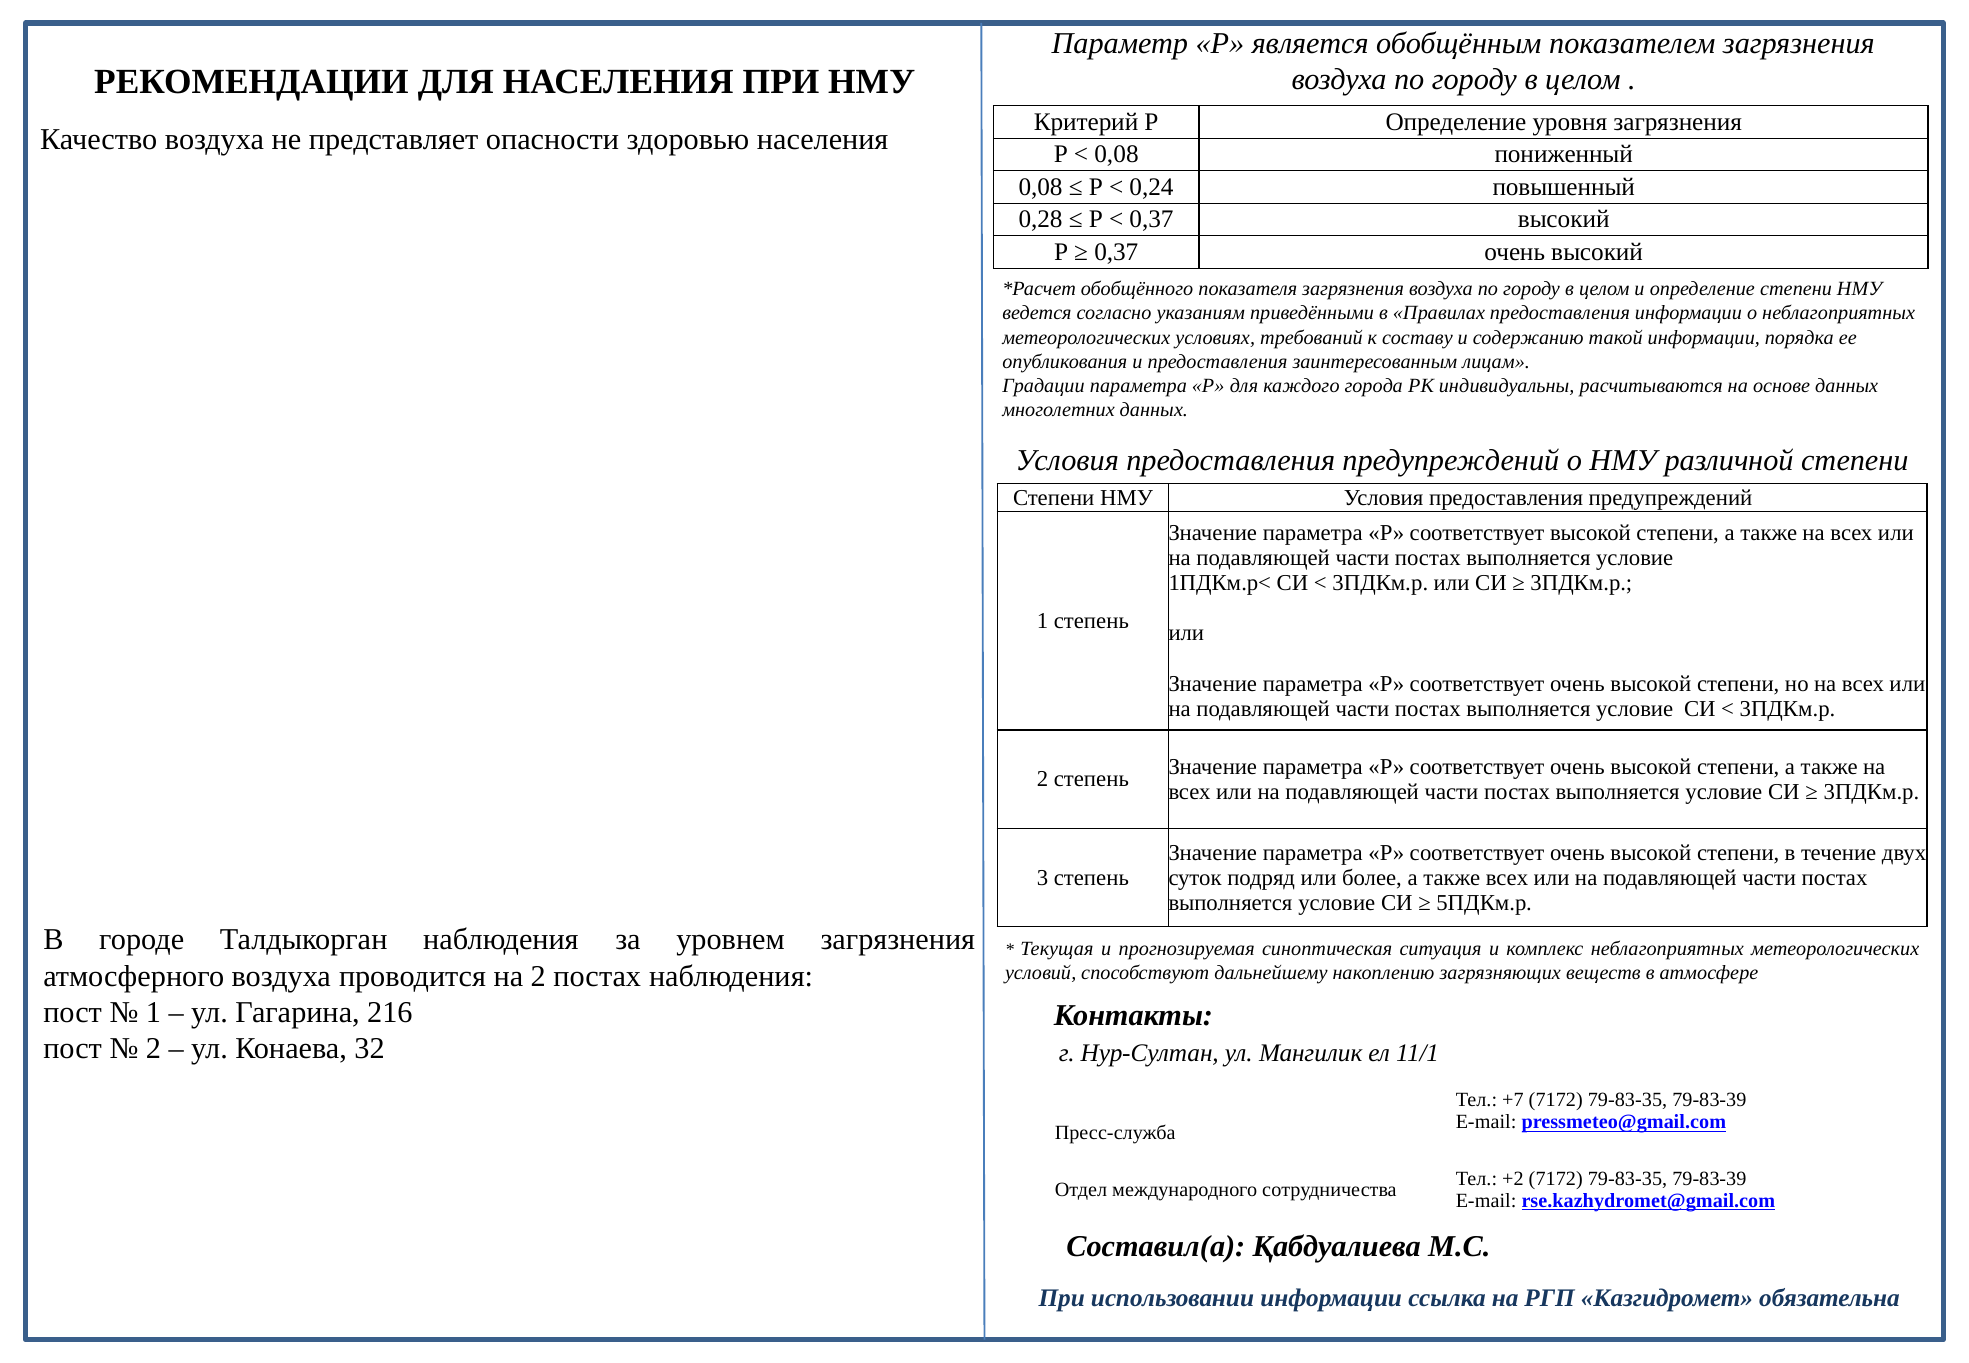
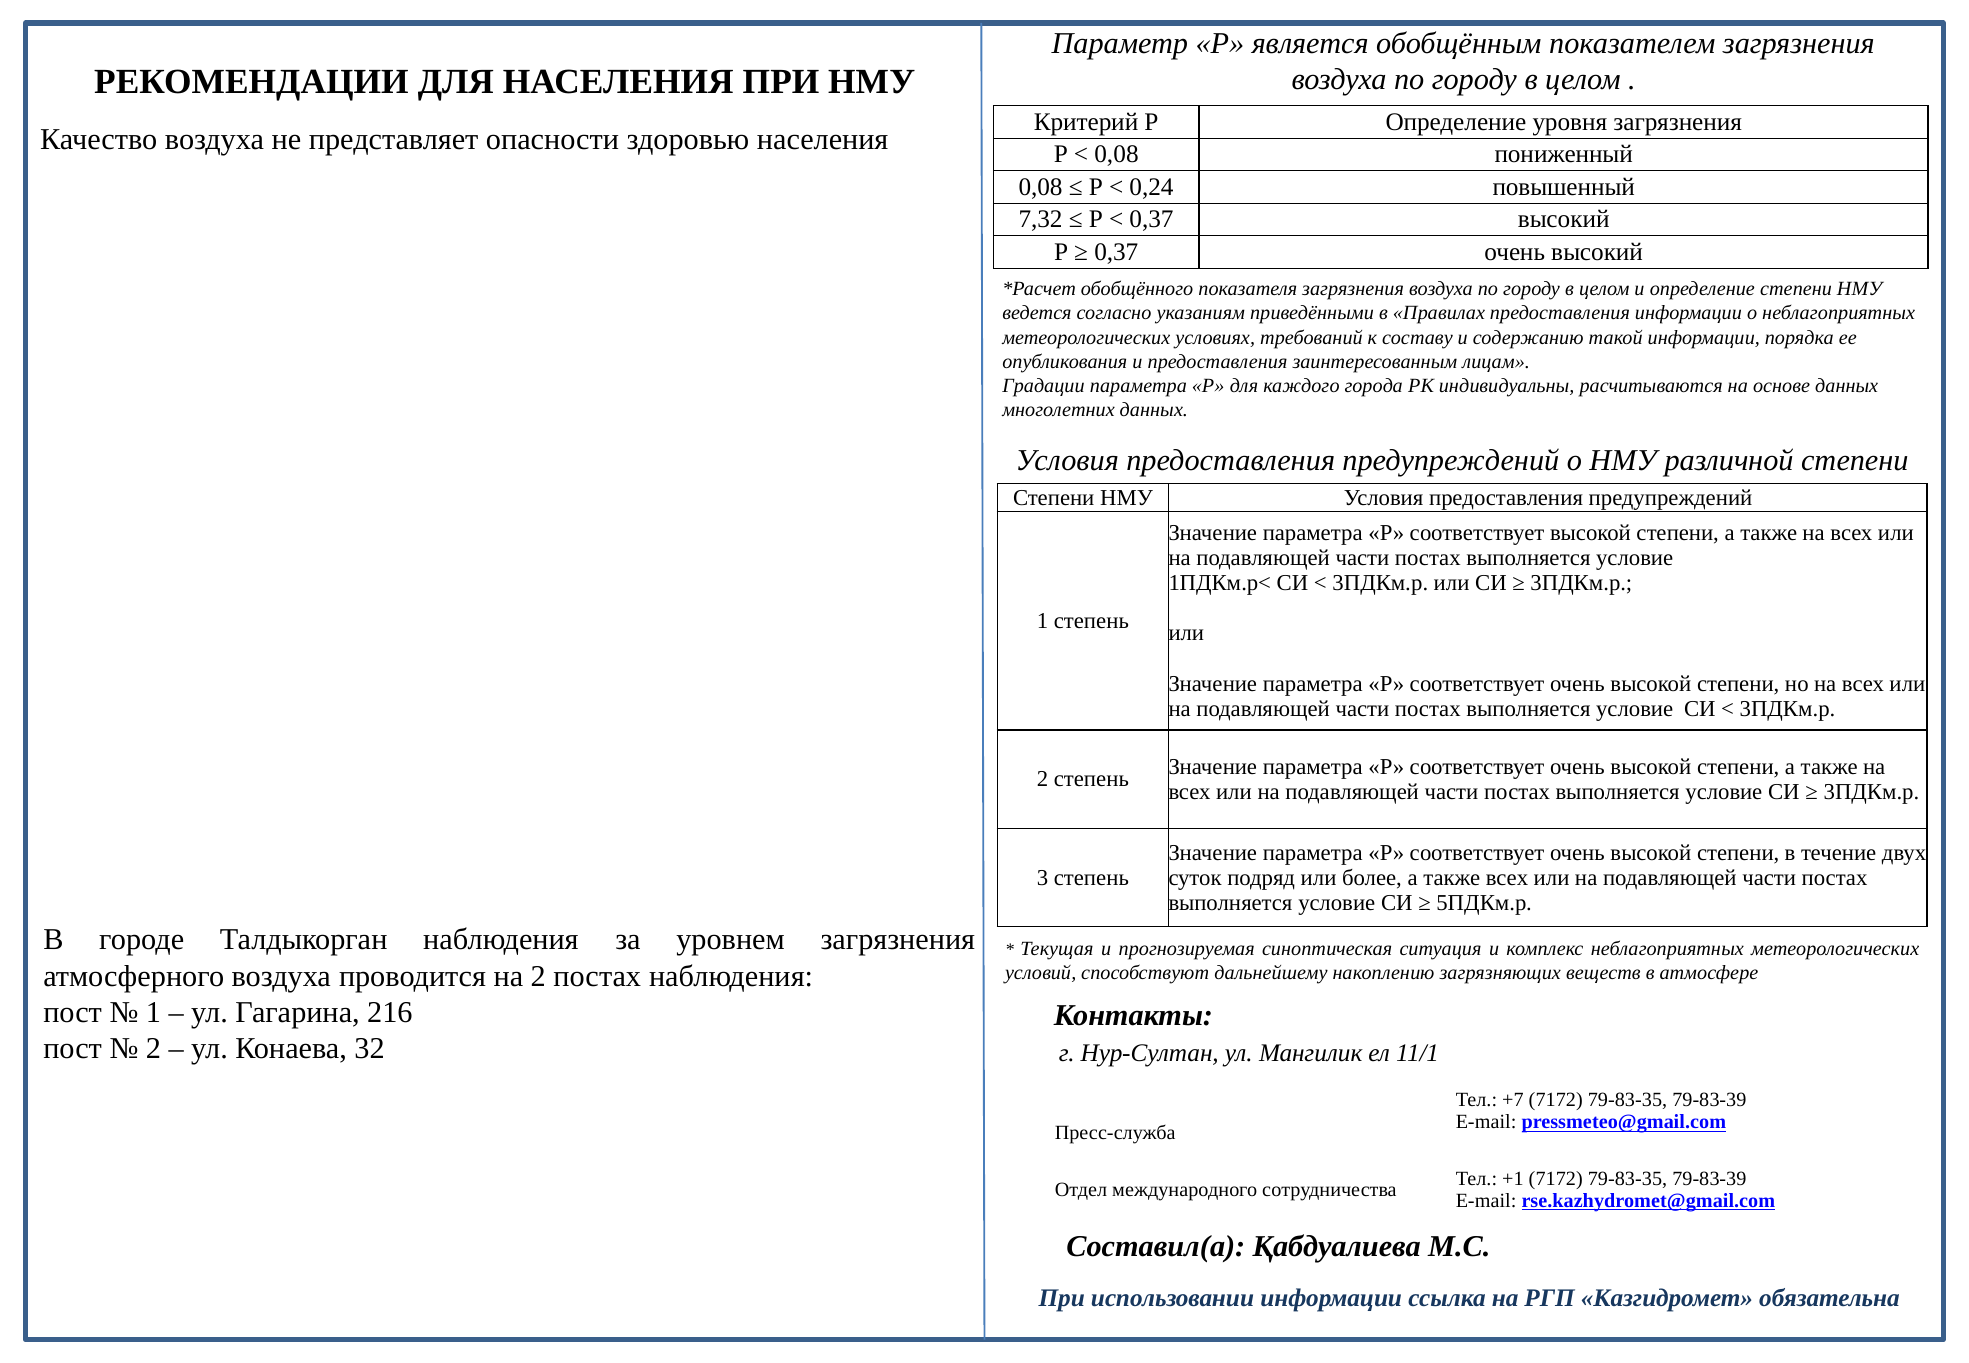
0,28: 0,28 -> 7,32
+2: +2 -> +1
